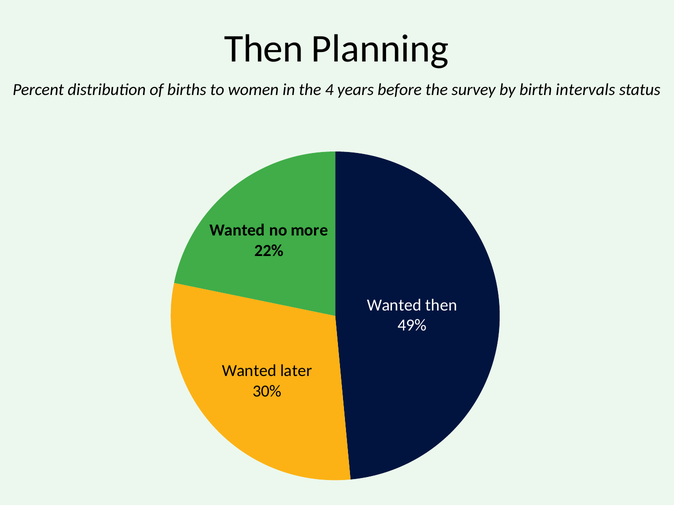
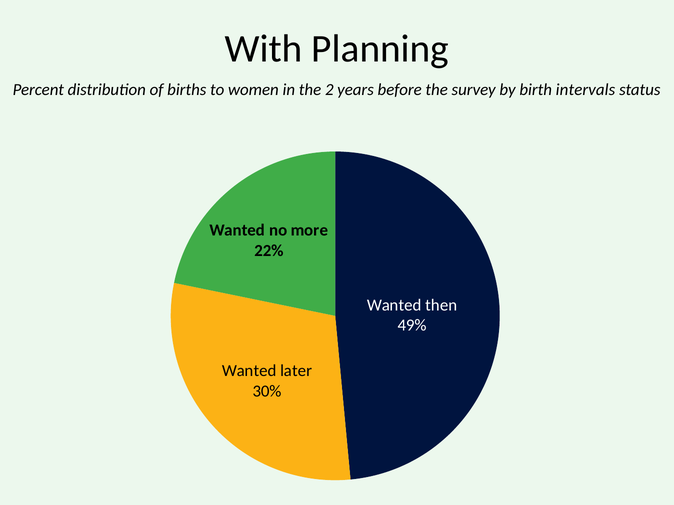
Then at (264, 49): Then -> With
4: 4 -> 2
